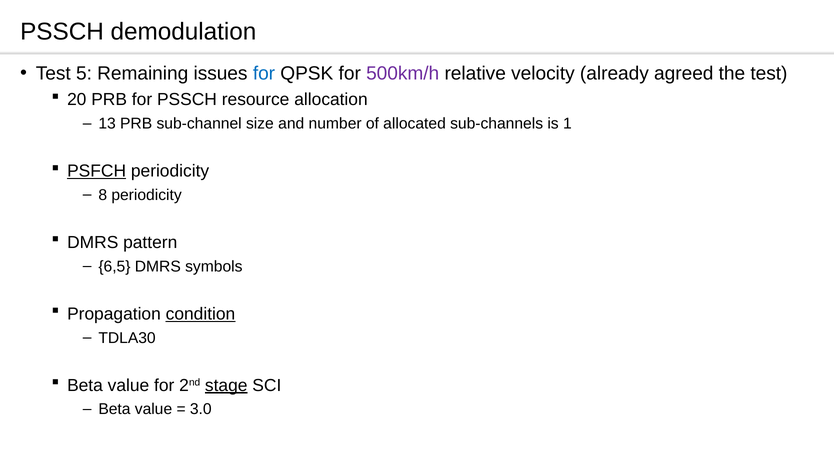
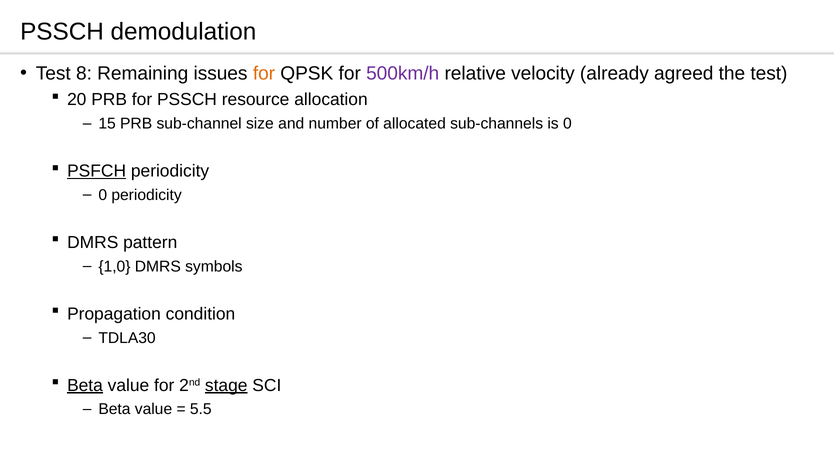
5: 5 -> 8
for at (264, 74) colour: blue -> orange
13: 13 -> 15
is 1: 1 -> 0
8 at (103, 195): 8 -> 0
6,5: 6,5 -> 1,0
condition underline: present -> none
Beta at (85, 385) underline: none -> present
3.0: 3.0 -> 5.5
